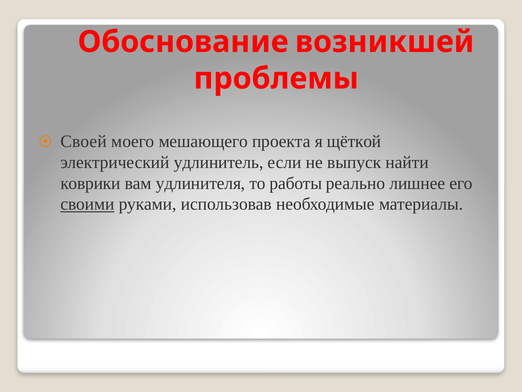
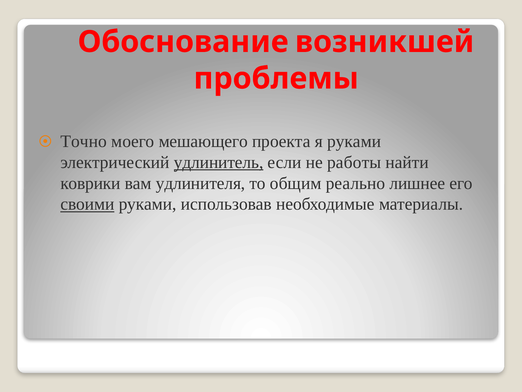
Своей: Своей -> Точно
я щёткой: щёткой -> руками
удлинитель underline: none -> present
выпуск: выпуск -> работы
работы: работы -> общим
